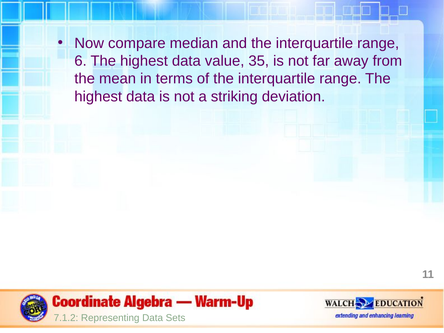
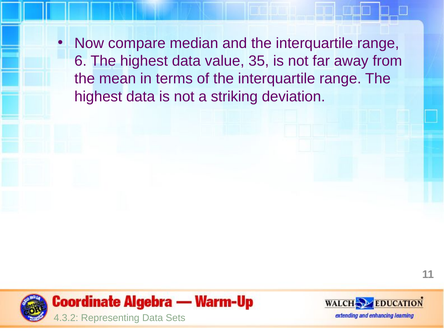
7.1.2: 7.1.2 -> 4.3.2
